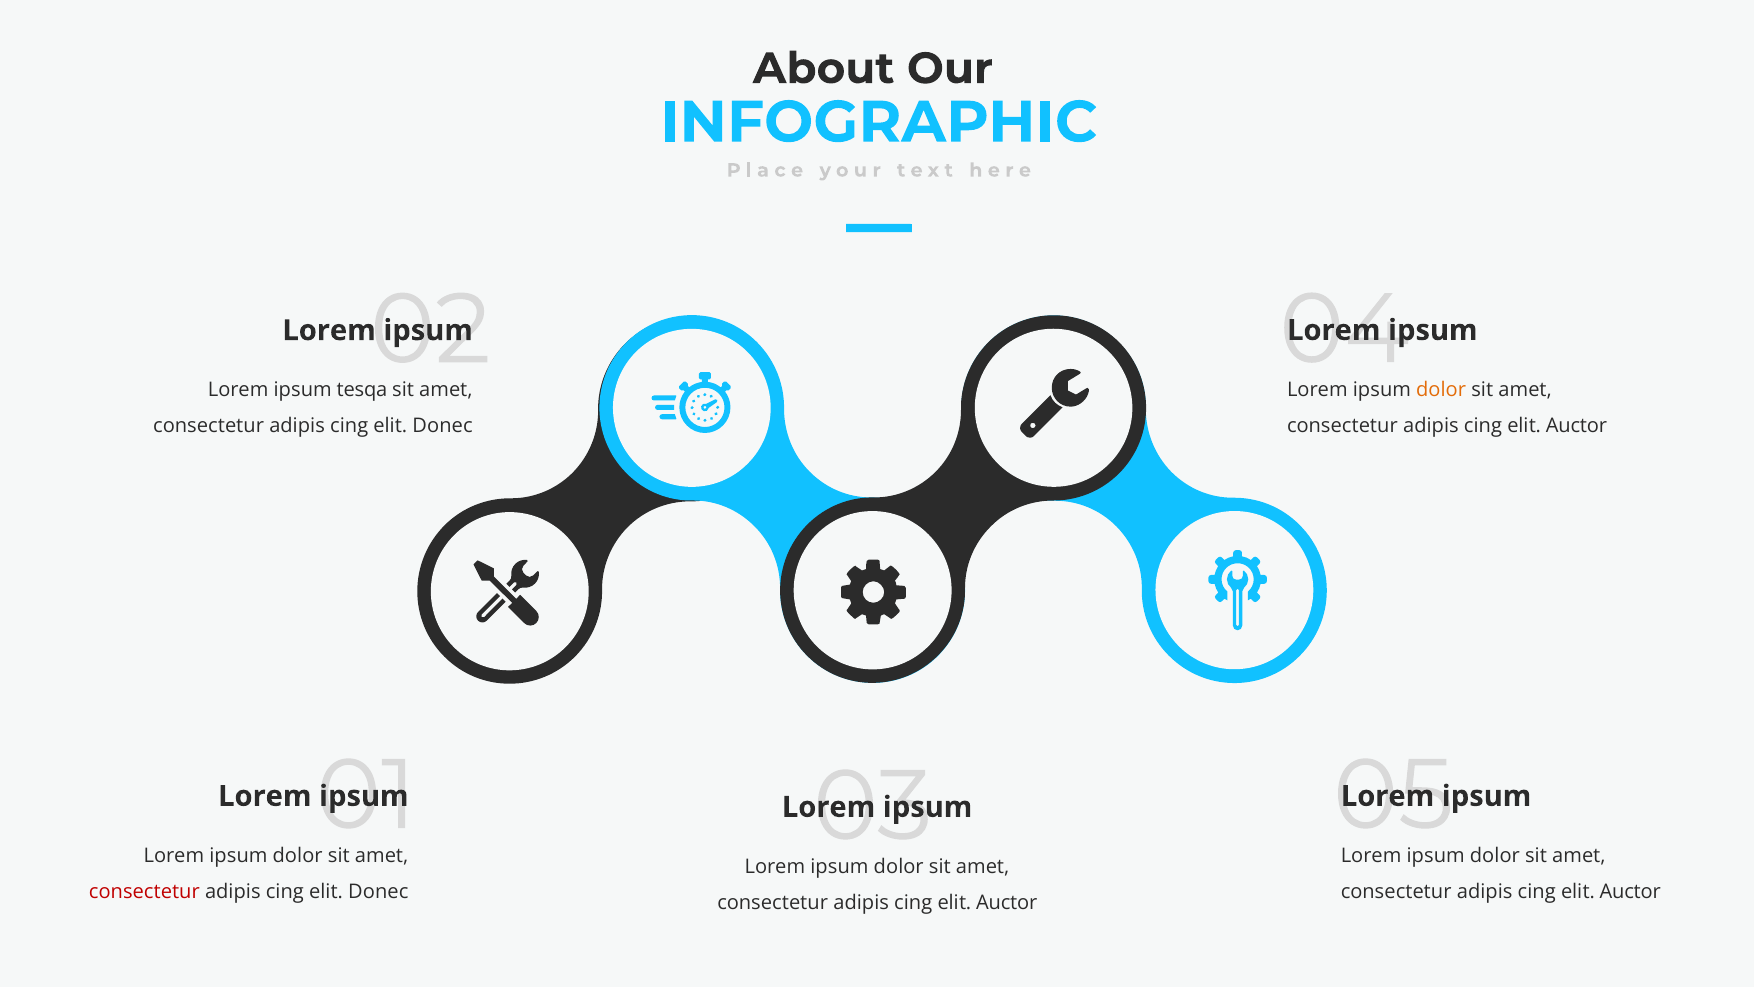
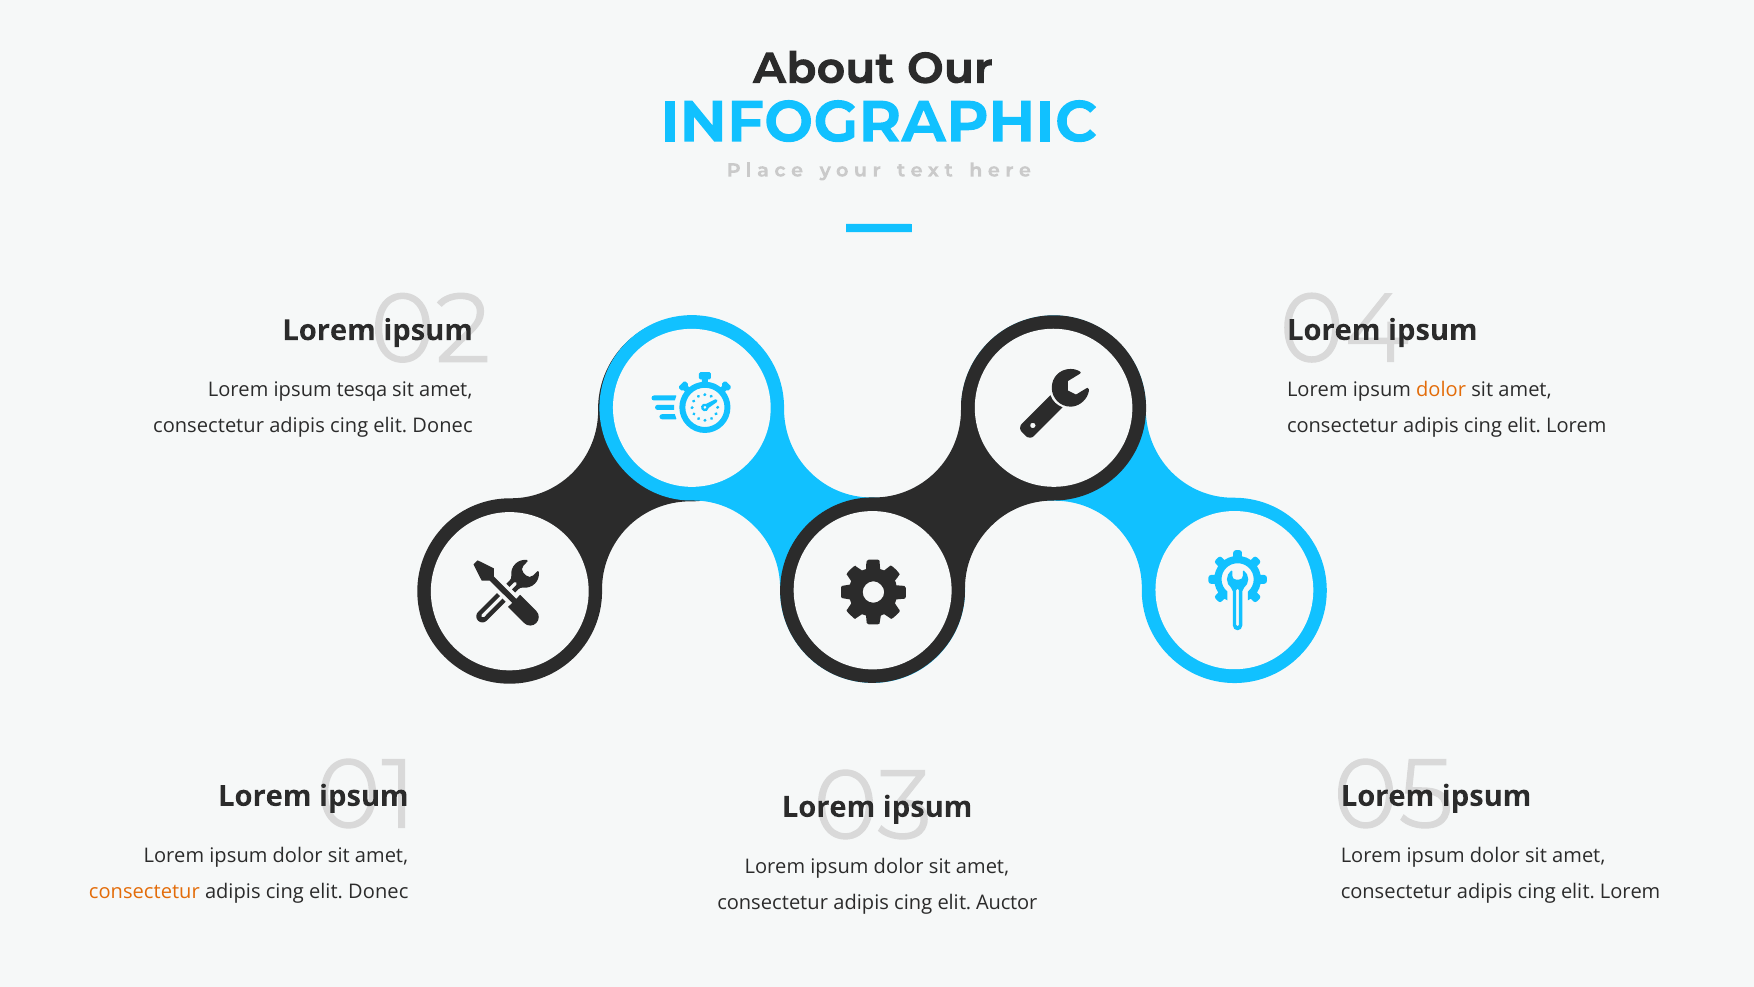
Auctor at (1576, 426): Auctor -> Lorem
consectetur at (144, 892) colour: red -> orange
Auctor at (1630, 892): Auctor -> Lorem
